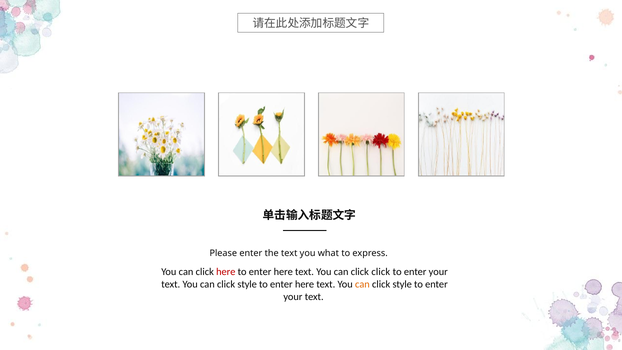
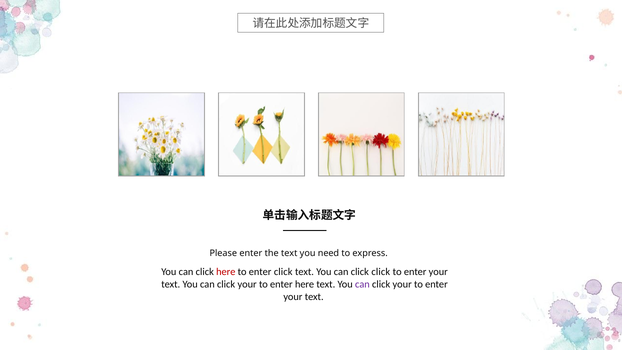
what: what -> need
here at (283, 272): here -> click
style at (247, 284): style -> your
can at (362, 284) colour: orange -> purple
style at (402, 284): style -> your
